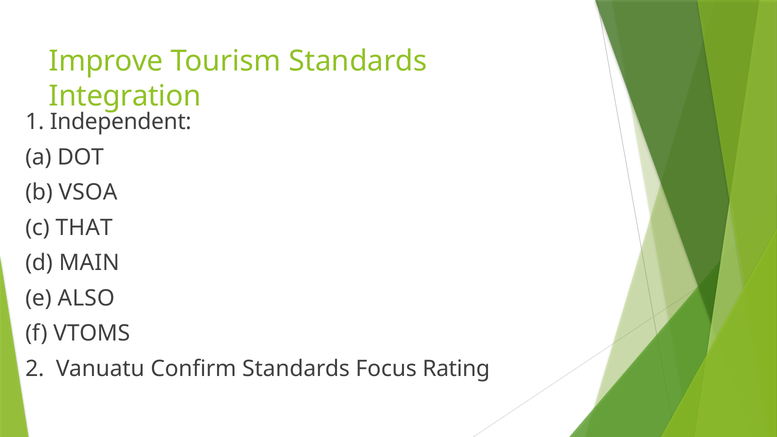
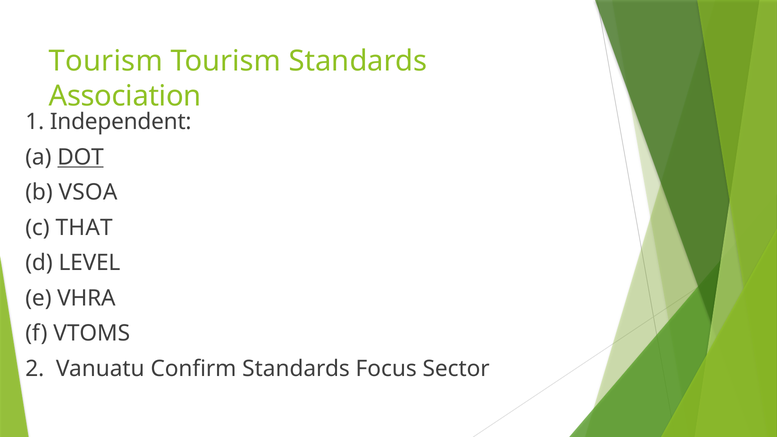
Improve at (106, 61): Improve -> Tourism
Integration: Integration -> Association
DOT underline: none -> present
MAIN: MAIN -> LEVEL
ALSO: ALSO -> VHRA
Rating: Rating -> Sector
